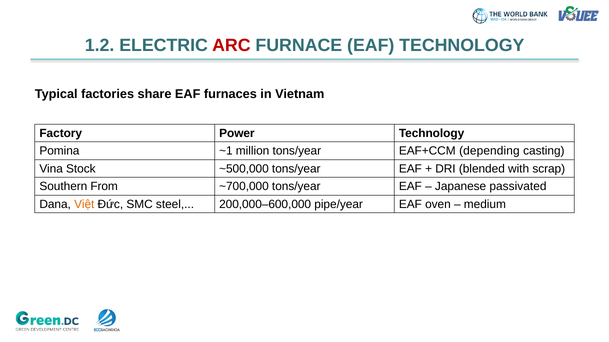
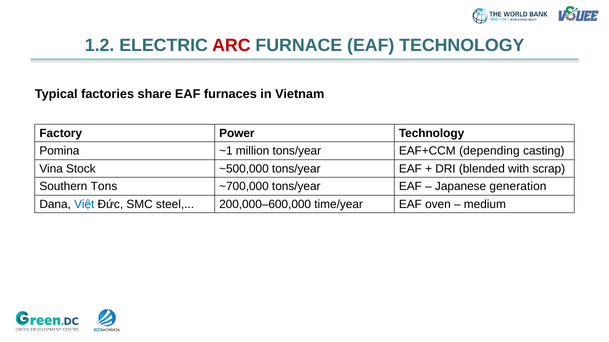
From: From -> Tons
passivated: passivated -> generation
Việt colour: orange -> blue
pipe/year: pipe/year -> time/year
